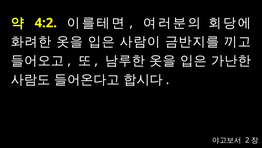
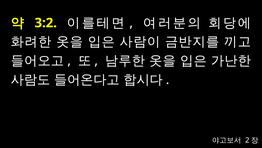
4:2: 4:2 -> 3:2
